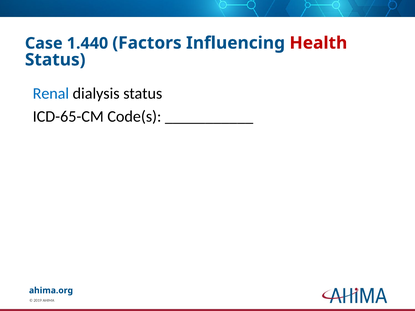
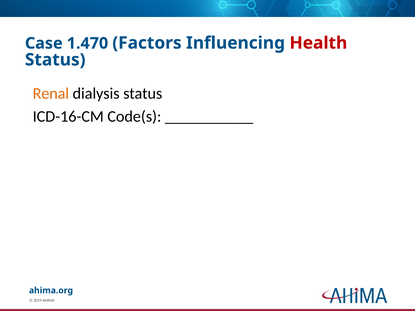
1.440: 1.440 -> 1.470
Renal colour: blue -> orange
ICD-65-CM: ICD-65-CM -> ICD-16-CM
